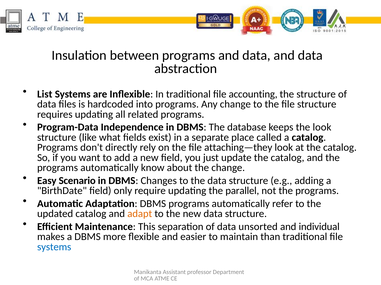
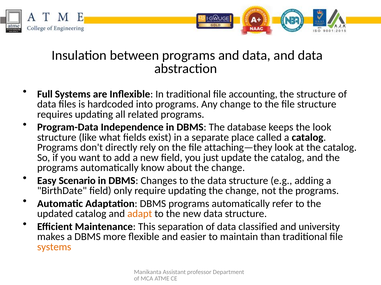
List: List -> Full
updating the parallel: parallel -> change
unsorted: unsorted -> classified
individual: individual -> university
systems at (54, 247) colour: blue -> orange
